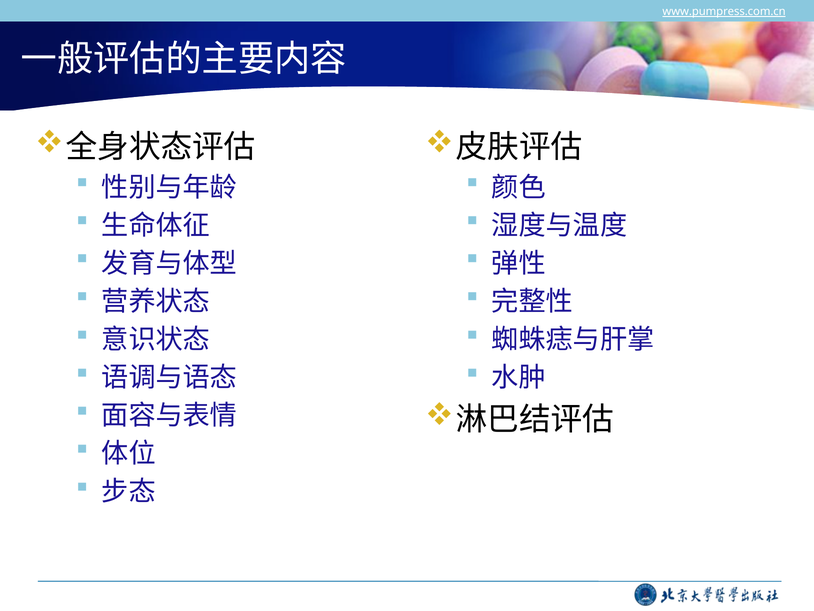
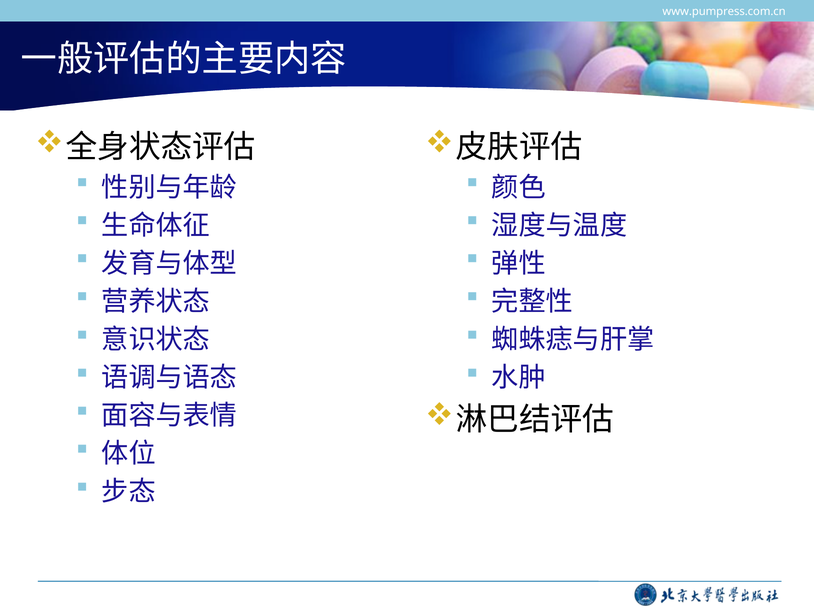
www.pumpress.com.cn underline: present -> none
